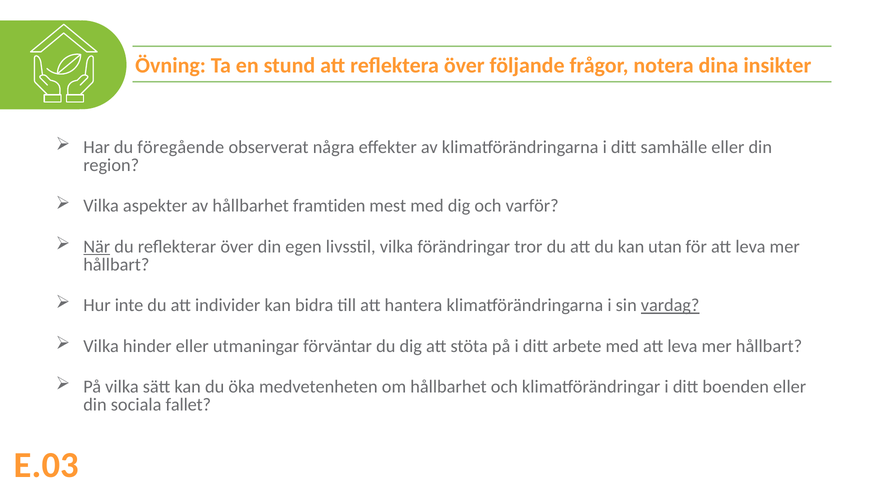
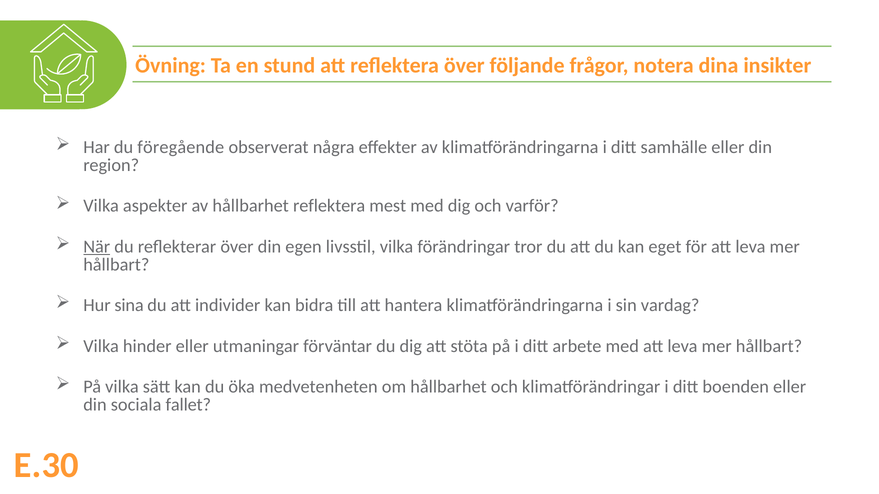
hållbarhet framtiden: framtiden -> reflektera
utan: utan -> eget
inte: inte -> sina
vardag underline: present -> none
E.03: E.03 -> E.30
